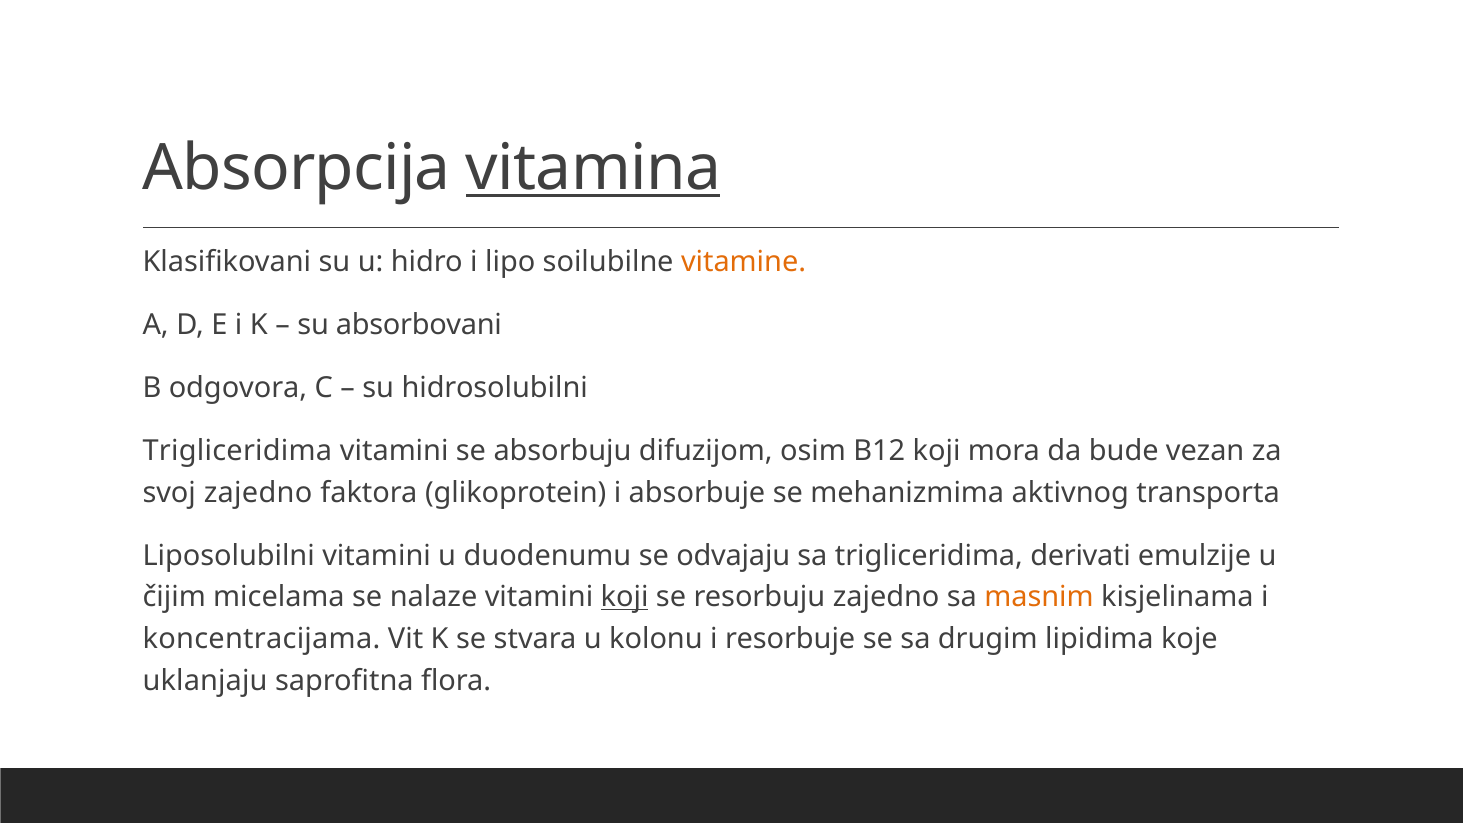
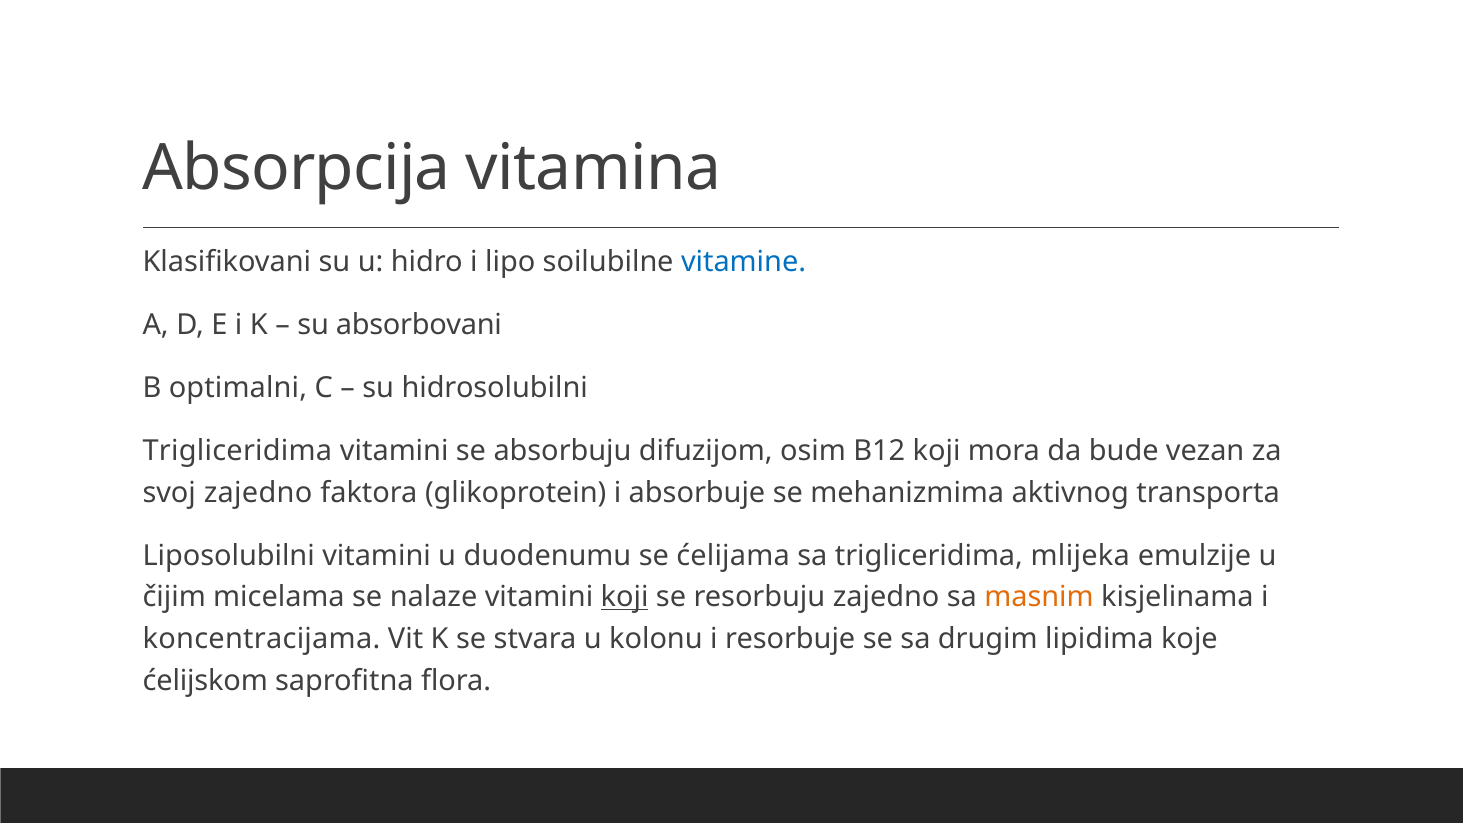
vitamina underline: present -> none
vitamine colour: orange -> blue
odgovora: odgovora -> optimalni
odvajaju: odvajaju -> ćelijama
derivati: derivati -> mlijeka
uklanjaju: uklanjaju -> ćelijskom
